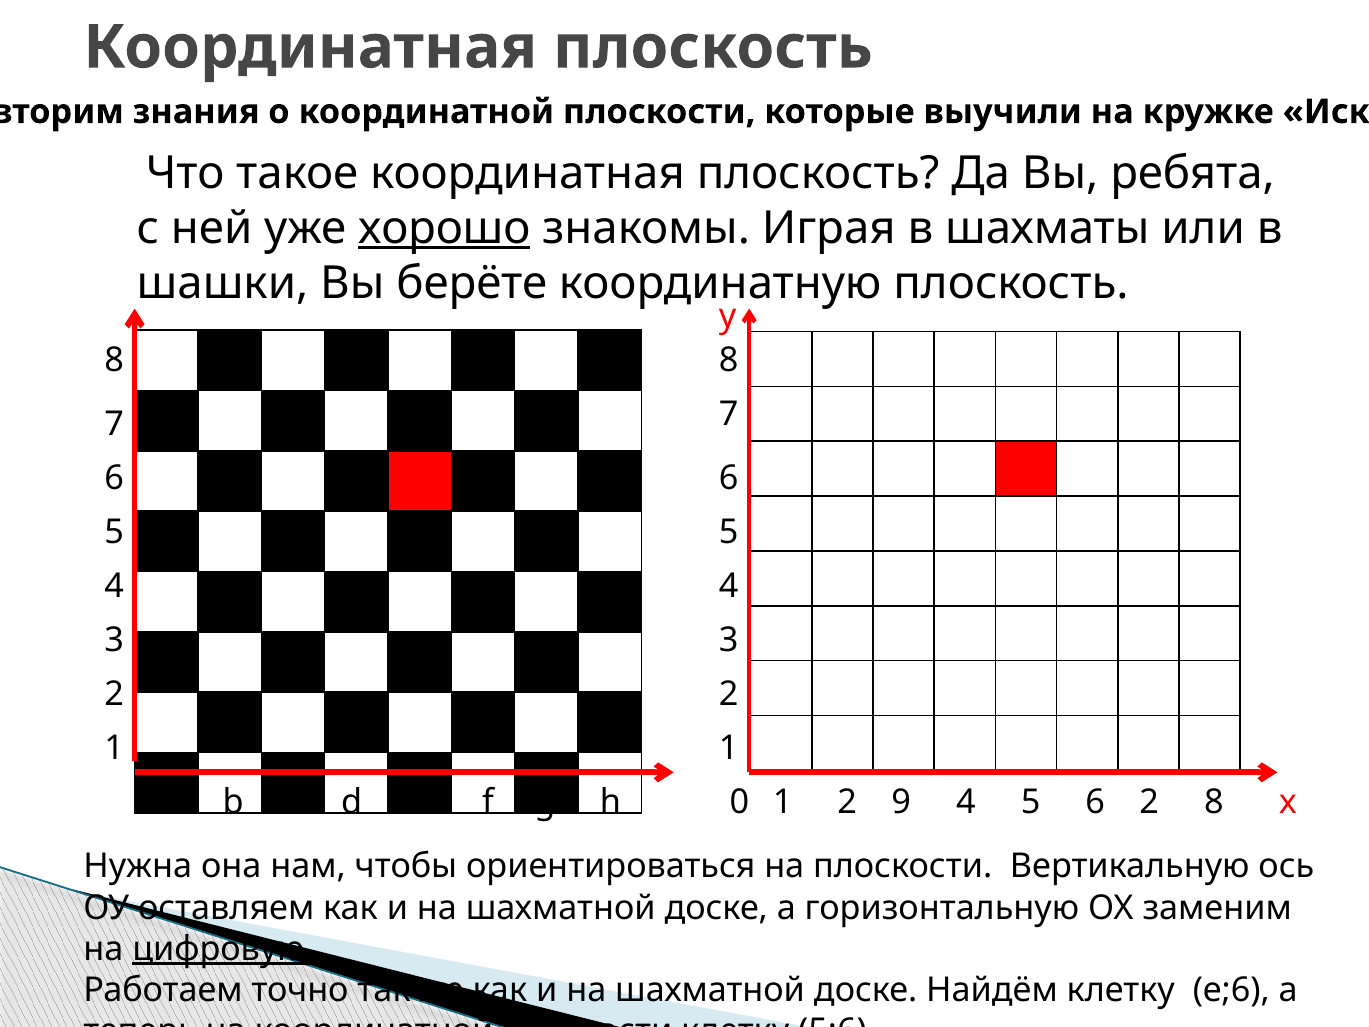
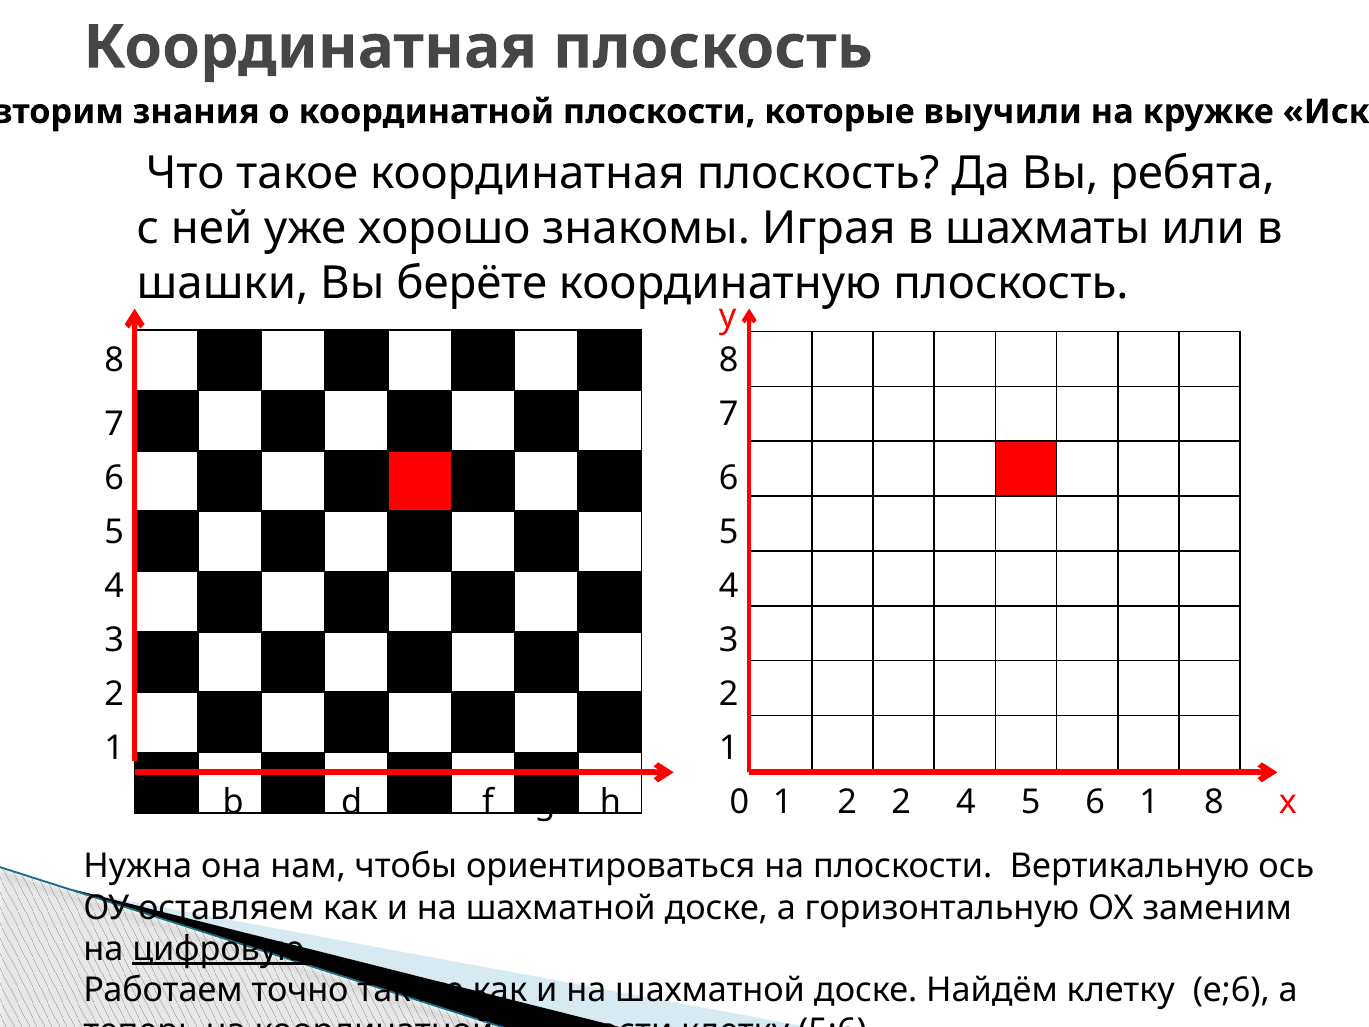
хорошо underline: present -> none
2 9: 9 -> 2
6 2: 2 -> 1
